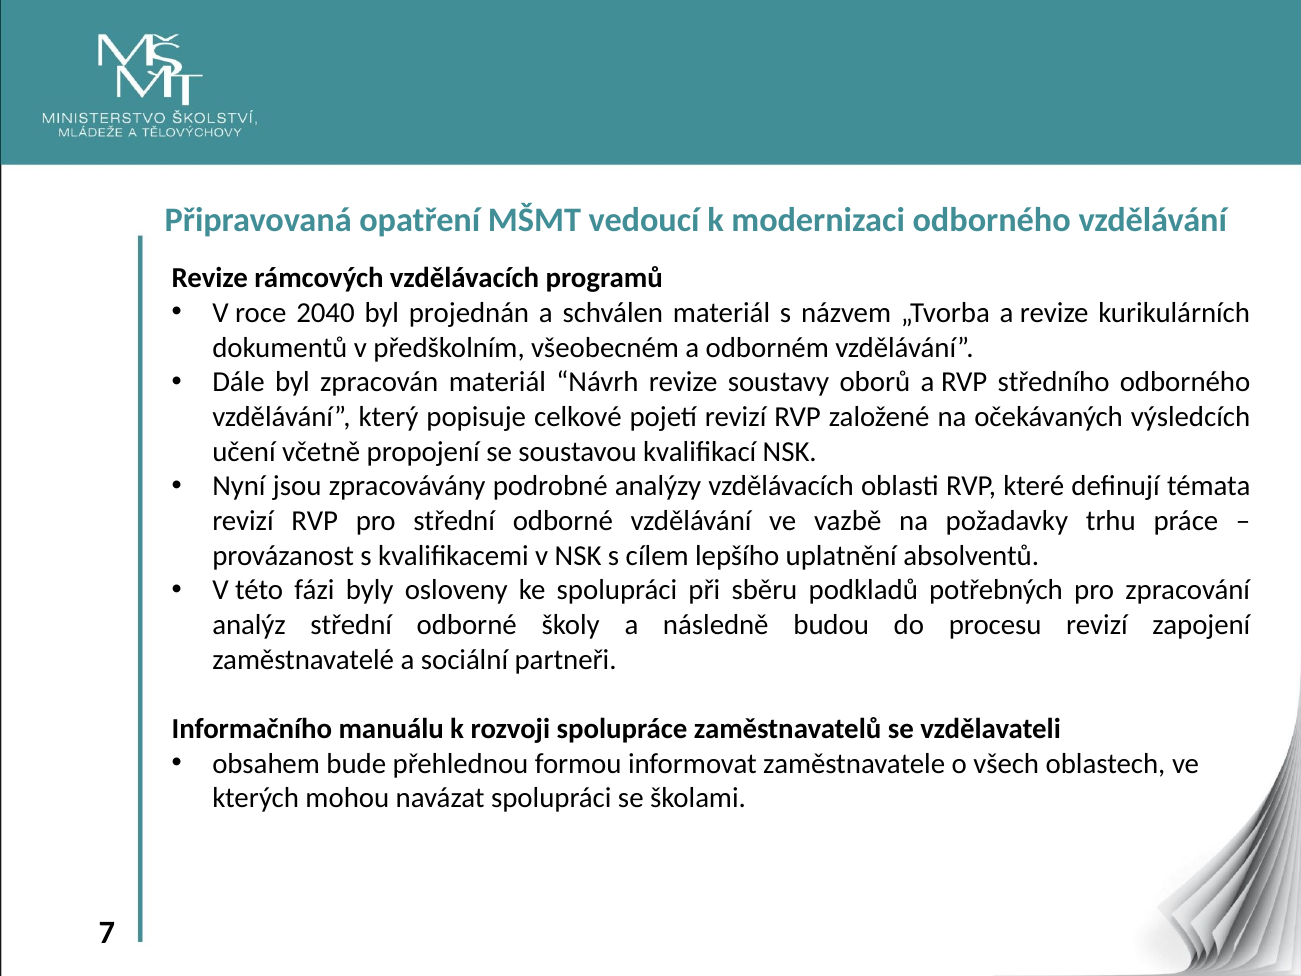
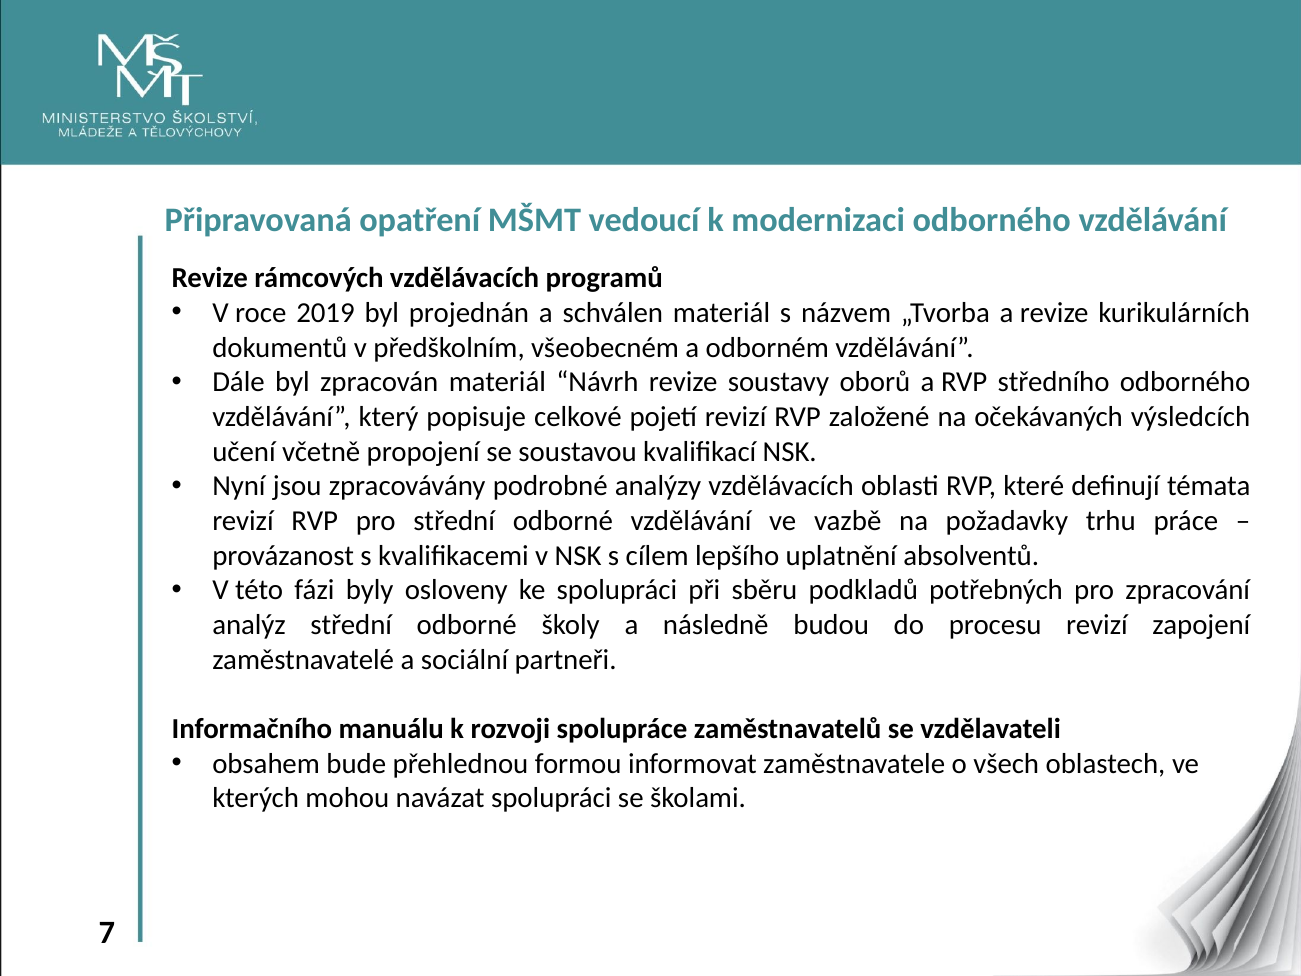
2040: 2040 -> 2019
